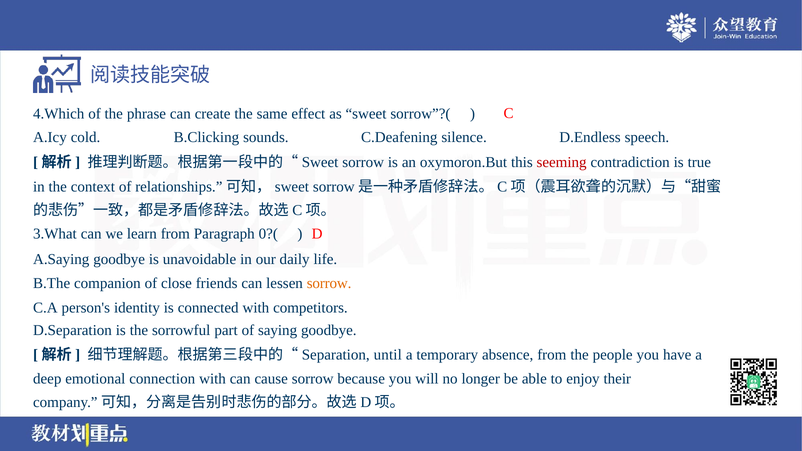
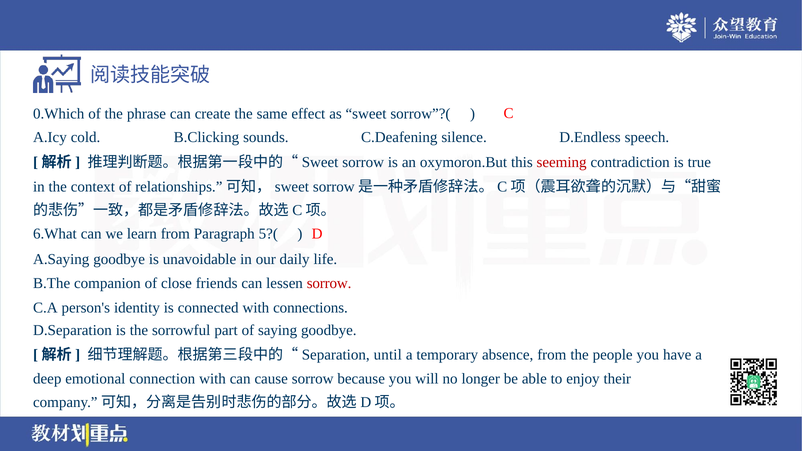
4.Which: 4.Which -> 0.Which
3.What: 3.What -> 6.What
0?(: 0?( -> 5?(
sorrow at (329, 283) colour: orange -> red
competitors: competitors -> connections
